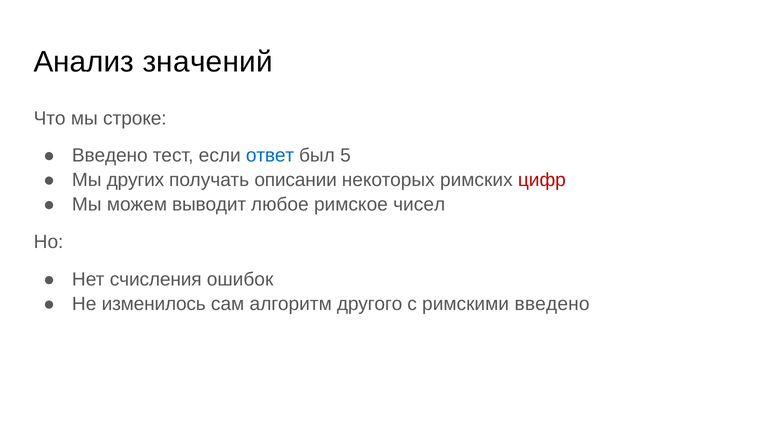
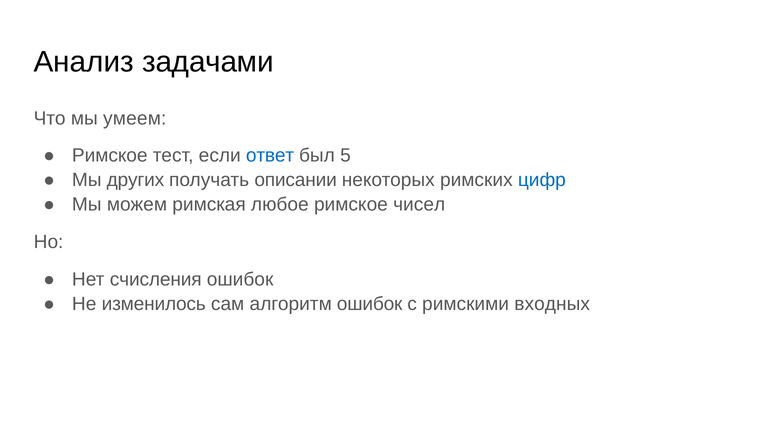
значений: значений -> задачами
строке: строке -> умеем
Введено at (110, 156): Введено -> Римское
цифр colour: red -> blue
выводит: выводит -> римская
алгоритм другого: другого -> ошибок
римскими введено: введено -> входных
